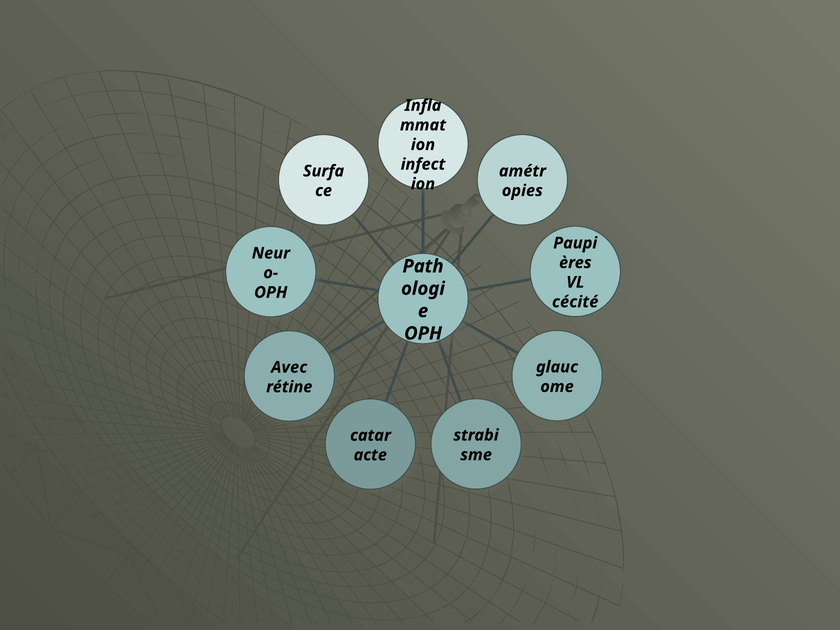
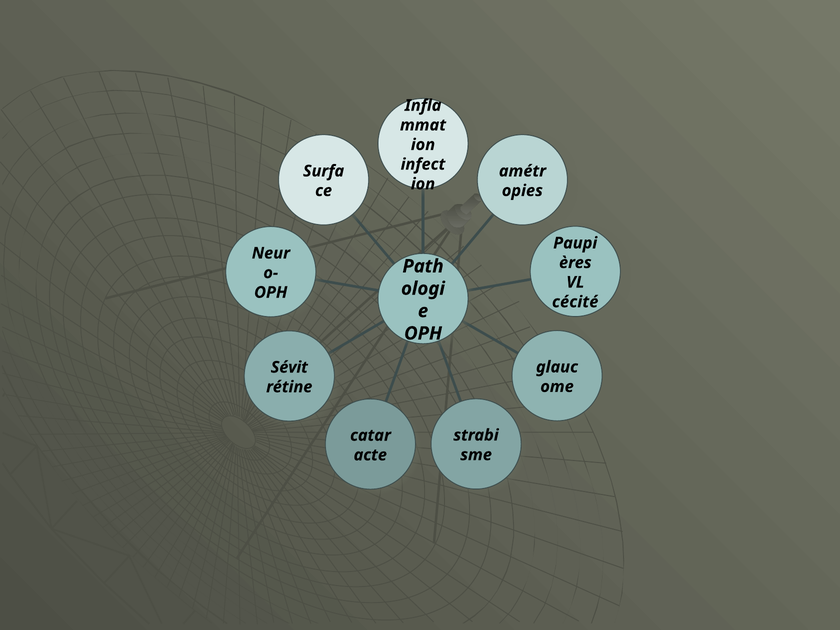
Avec: Avec -> Sévit
